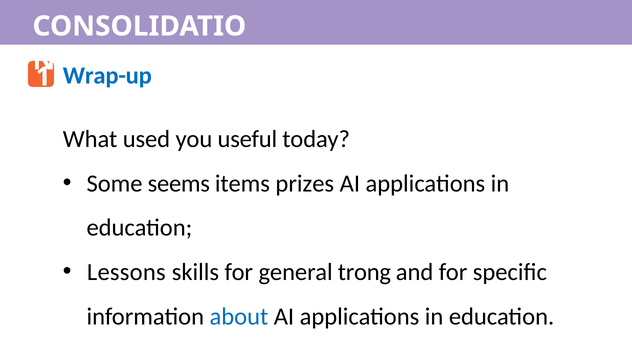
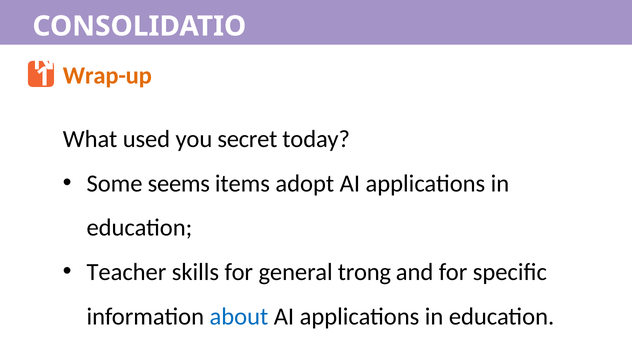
Wrap-up colour: blue -> orange
useful: useful -> secret
prizes: prizes -> adopt
Lessons: Lessons -> Teacher
